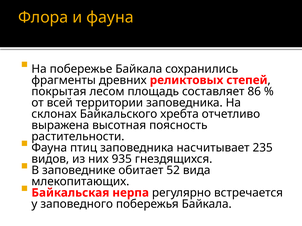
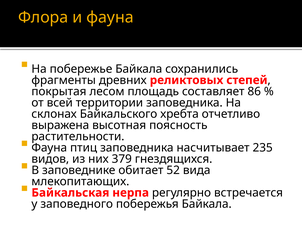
935: 935 -> 379
